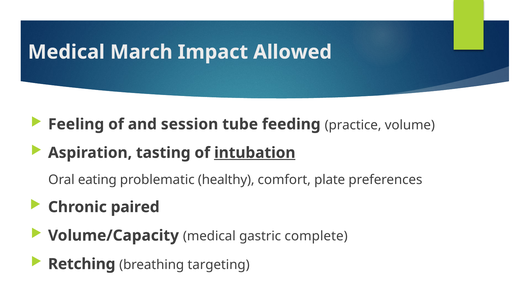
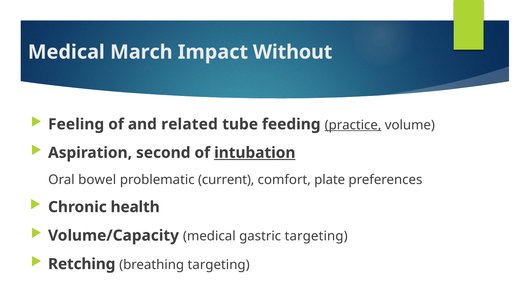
Allowed: Allowed -> Without
session: session -> related
practice underline: none -> present
tasting: tasting -> second
eating: eating -> bowel
healthy: healthy -> current
paired: paired -> health
gastric complete: complete -> targeting
